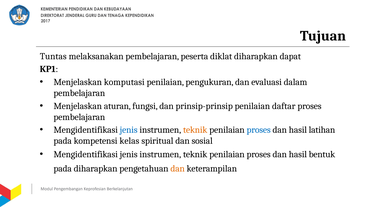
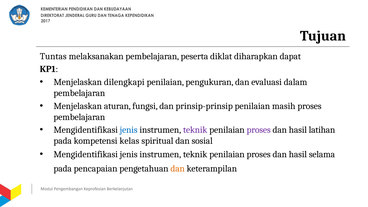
komputasi: komputasi -> dilengkapi
daftar: daftar -> masih
teknik at (195, 130) colour: orange -> purple
proses at (259, 130) colour: blue -> purple
bentuk: bentuk -> selama
pada diharapkan: diharapkan -> pencapaian
